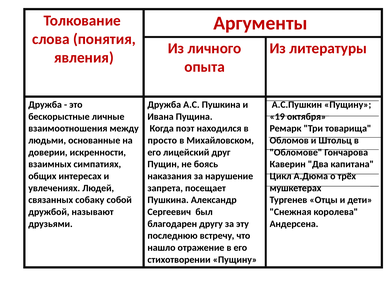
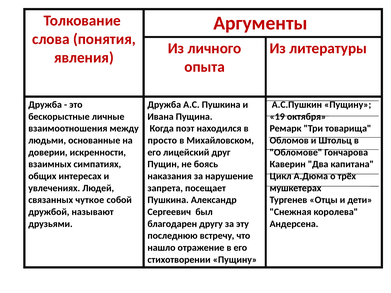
собаку: собаку -> чуткое
